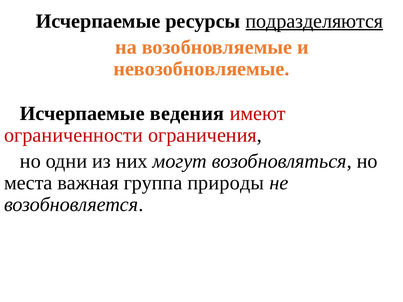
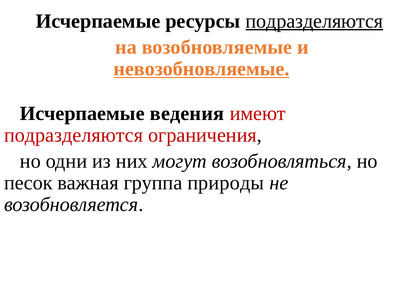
невозобновляемые underline: none -> present
ограниченности at (73, 135): ограниченности -> подразделяются
места: места -> песок
